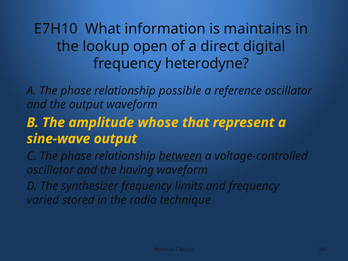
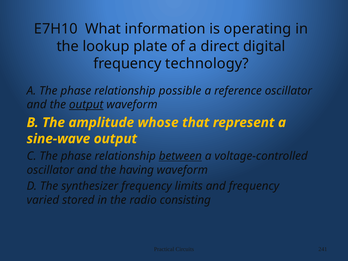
maintains: maintains -> operating
open: open -> plate
heterodyne: heterodyne -> technology
output at (86, 105) underline: none -> present
technique: technique -> consisting
